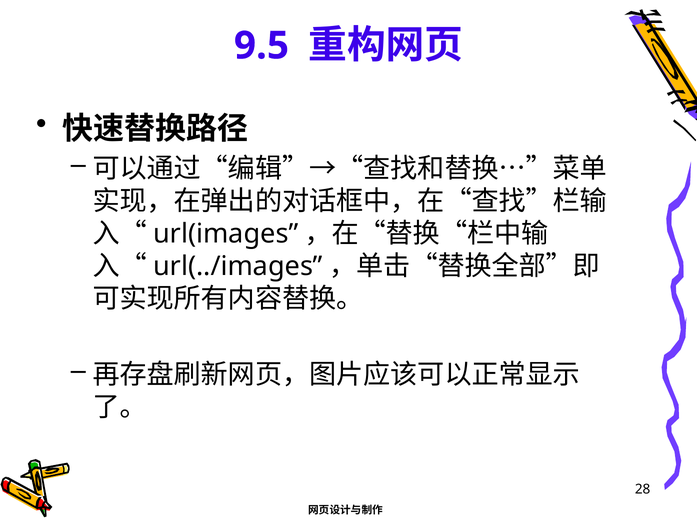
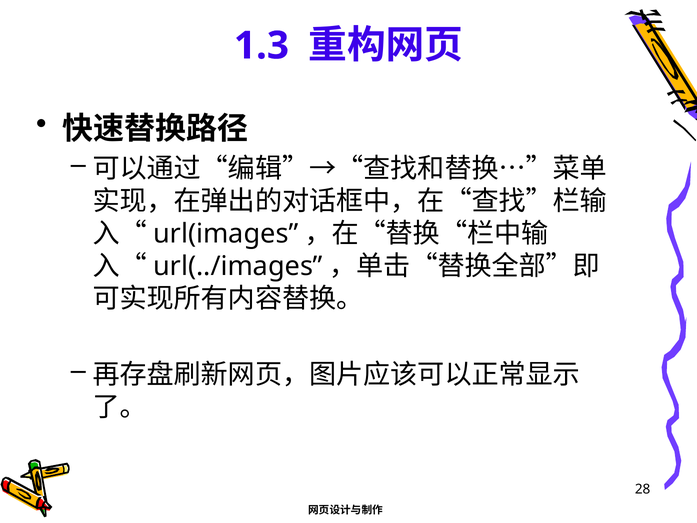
9.5: 9.5 -> 1.3
